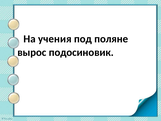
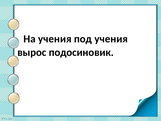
под поляне: поляне -> учения
